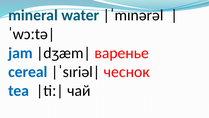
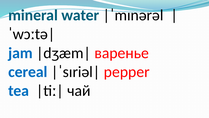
чеснок: чеснок -> pepper
